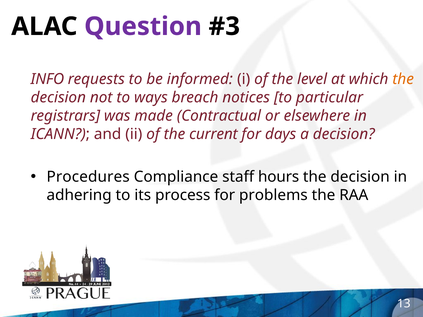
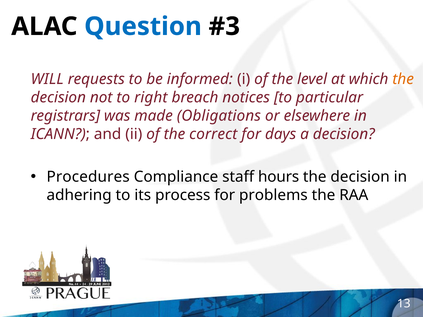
Question colour: purple -> blue
INFO: INFO -> WILL
ways: ways -> right
Contractual: Contractual -> Obligations
current: current -> correct
